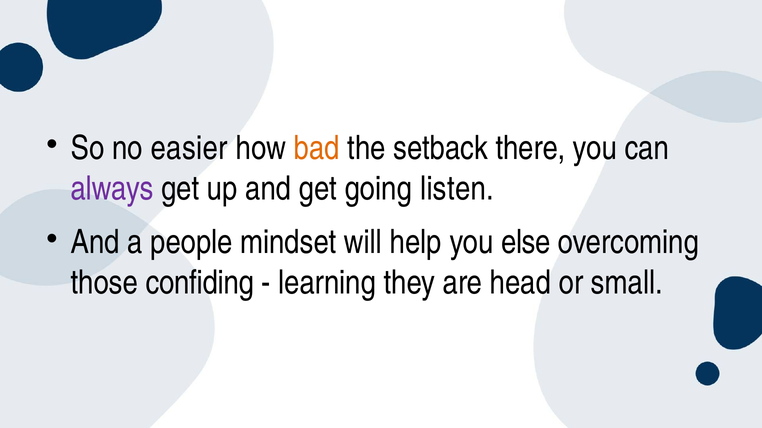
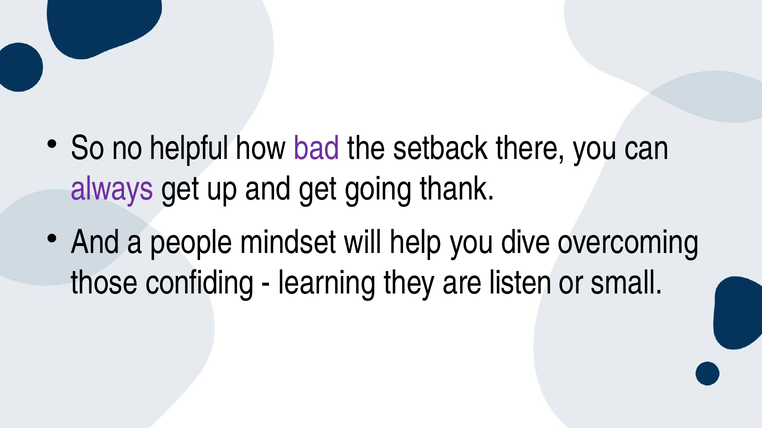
easier: easier -> helpful
bad colour: orange -> purple
listen: listen -> thank
else: else -> dive
head: head -> listen
